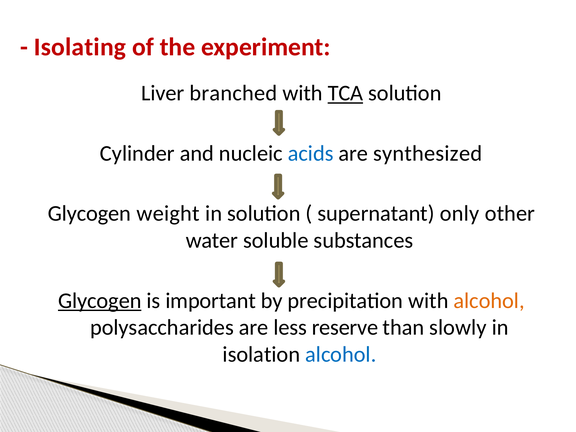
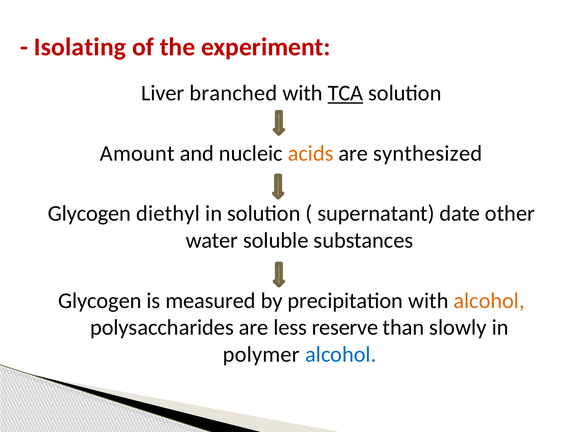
Cylinder: Cylinder -> Amount
acids colour: blue -> orange
weight: weight -> diethyl
only: only -> date
Glycogen at (100, 301) underline: present -> none
important: important -> measured
isolation: isolation -> polymer
